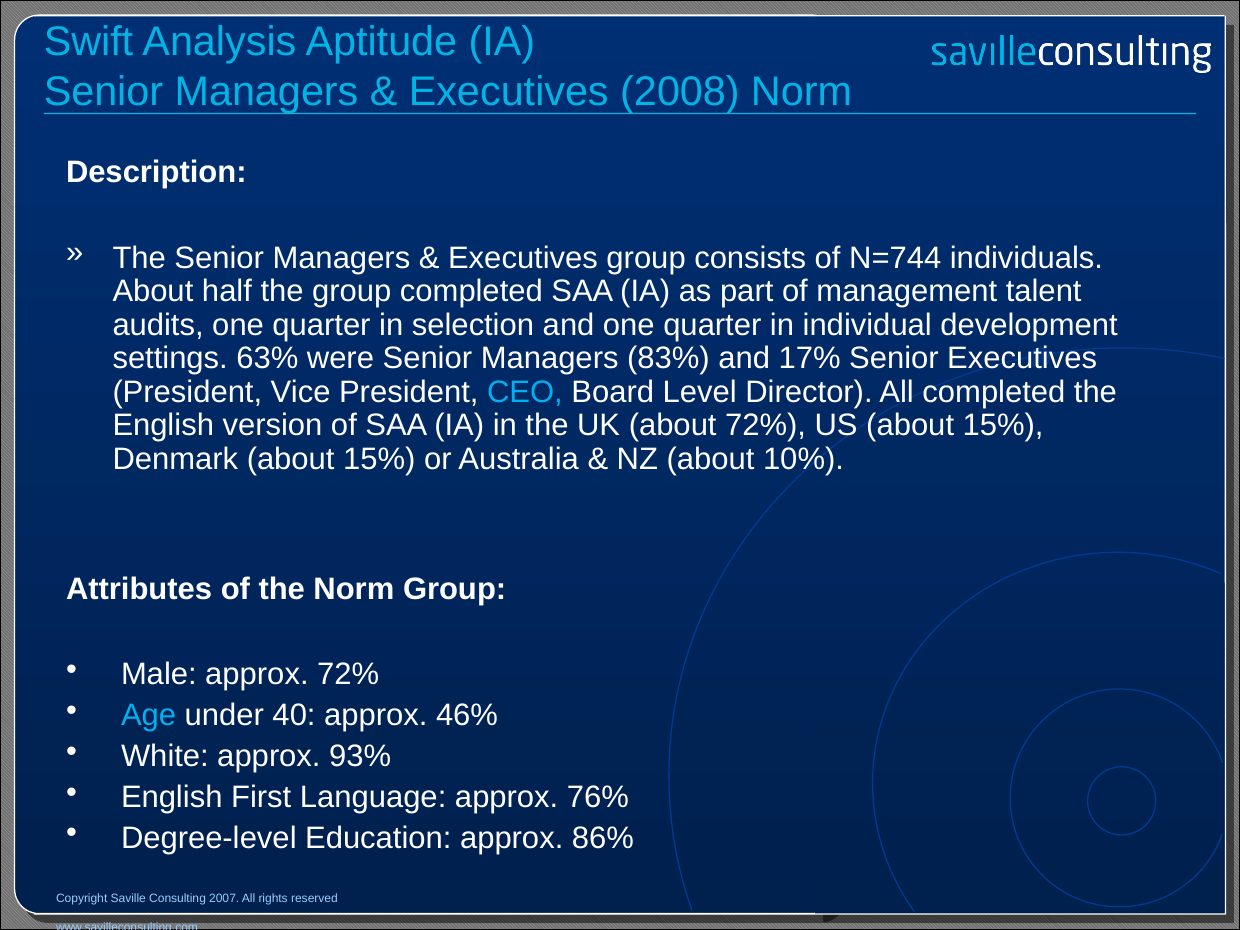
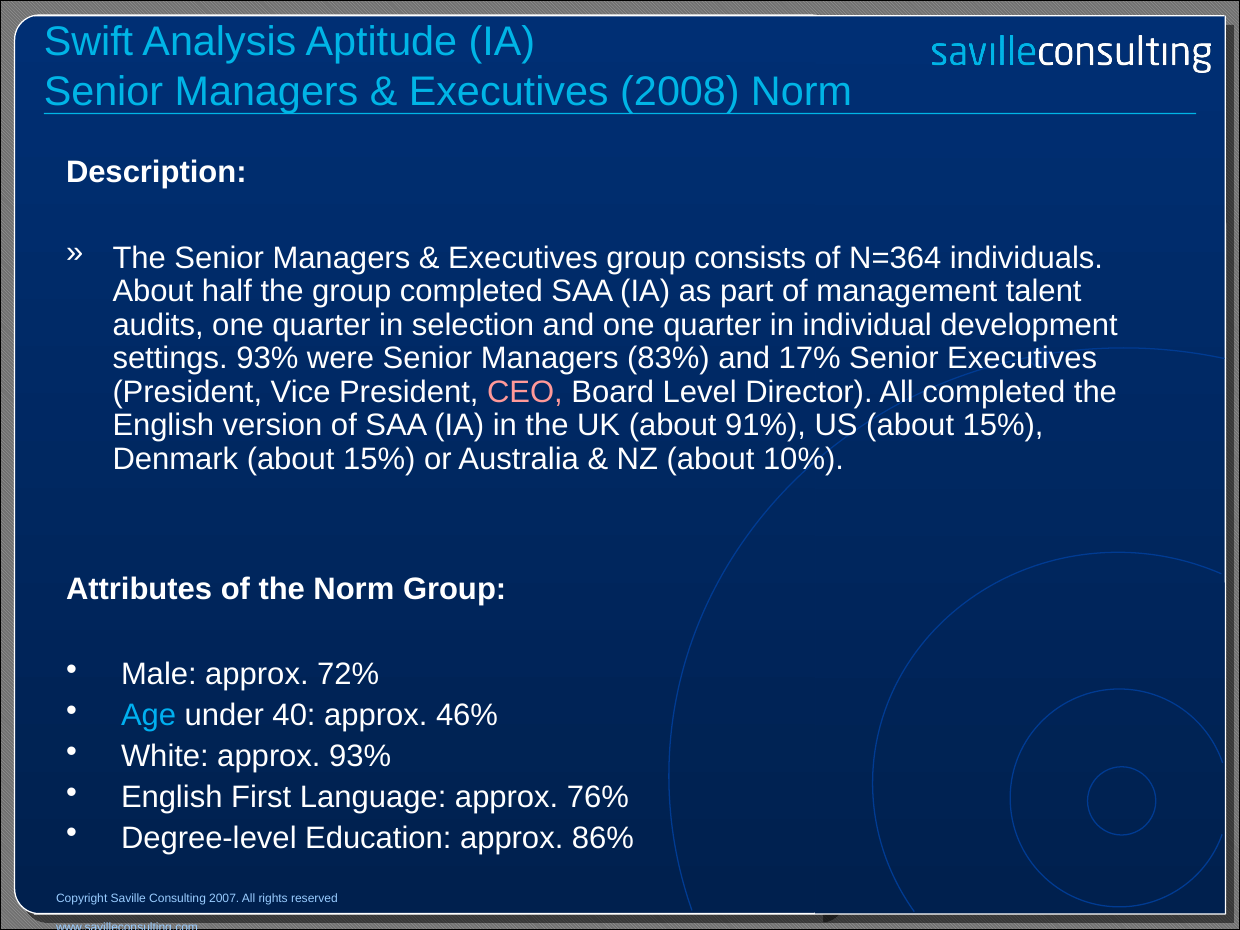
N=744: N=744 -> N=364
settings 63%: 63% -> 93%
CEO colour: light blue -> pink
about 72%: 72% -> 91%
